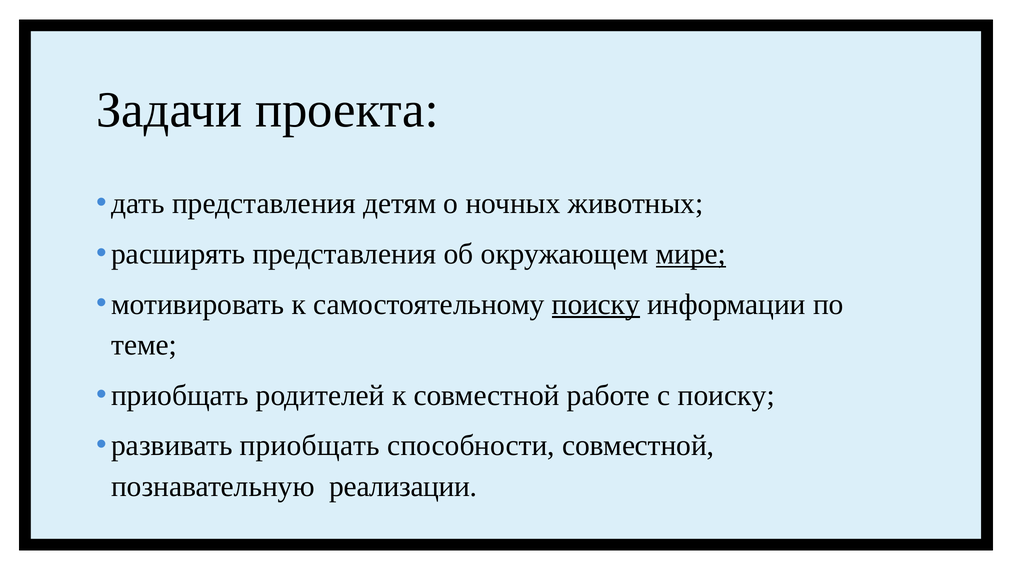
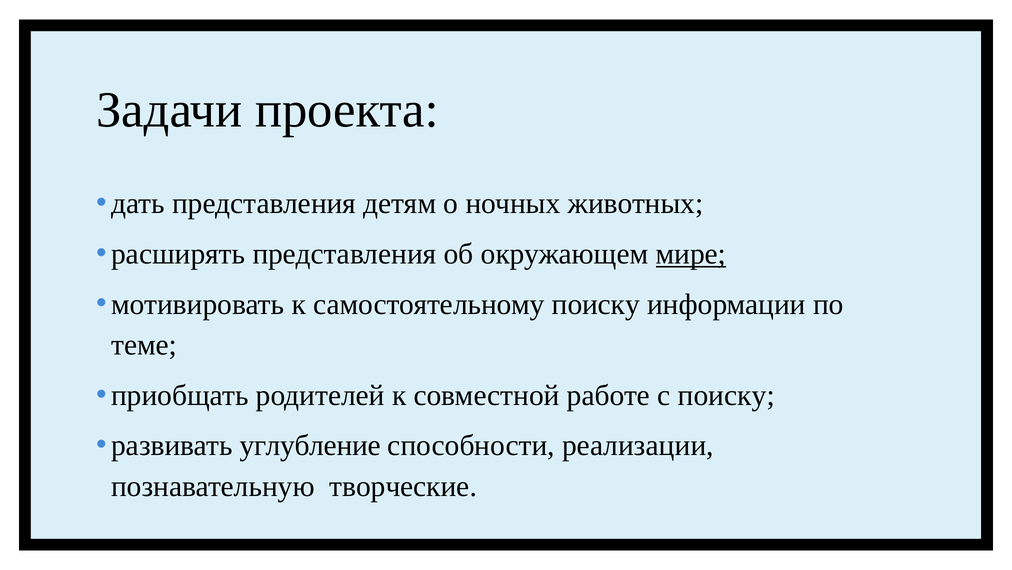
поиску at (596, 304) underline: present -> none
развивать приобщать: приобщать -> углубление
способности совместной: совместной -> реализации
реализации: реализации -> творческие
